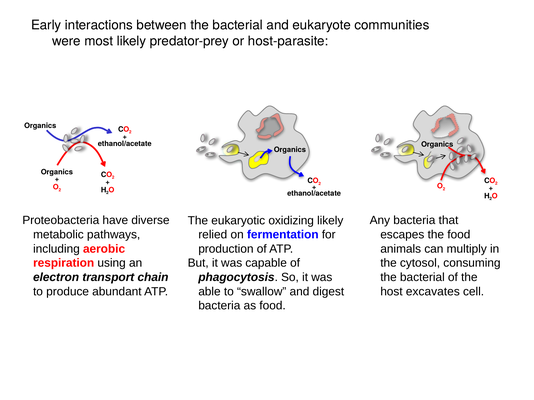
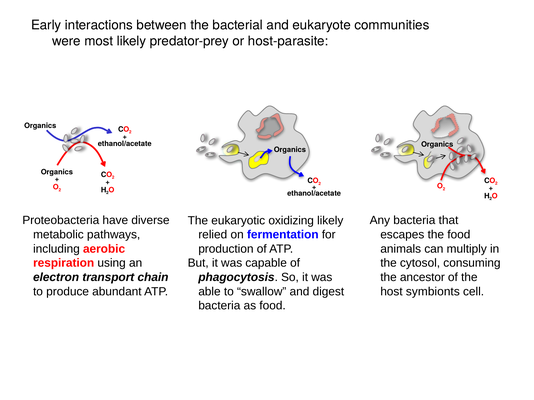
bacterial at (422, 278): bacterial -> ancestor
excavates: excavates -> symbionts
